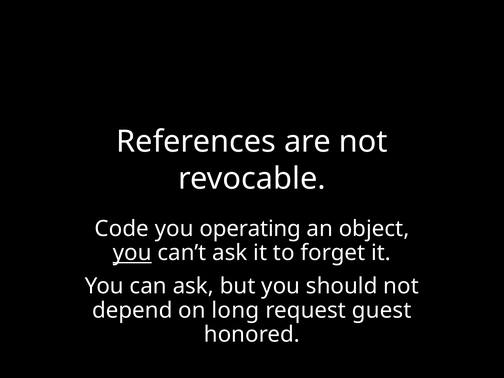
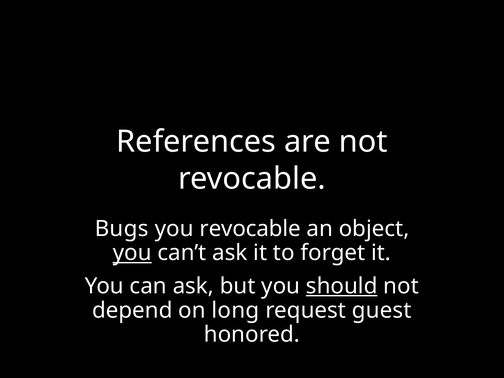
Code: Code -> Bugs
you operating: operating -> revocable
should underline: none -> present
